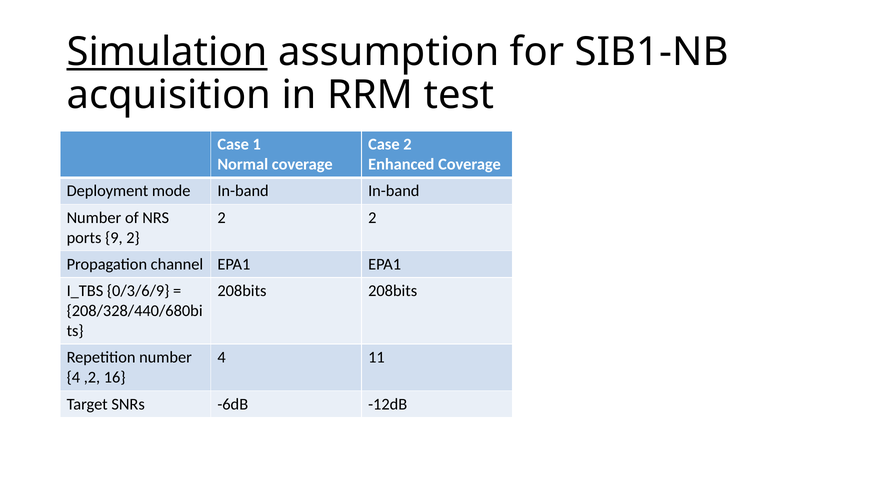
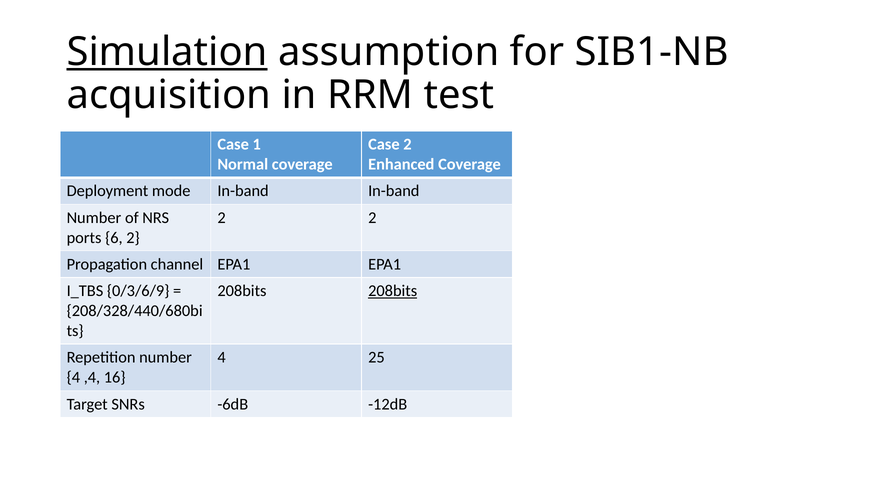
9: 9 -> 6
208bits at (393, 291) underline: none -> present
11: 11 -> 25
,2: ,2 -> ,4
